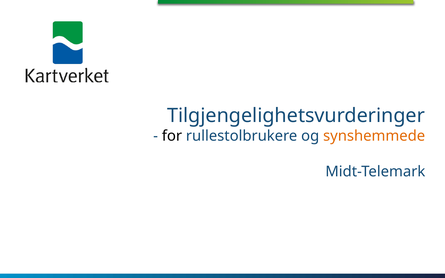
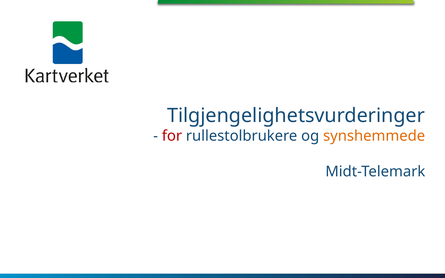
for colour: black -> red
